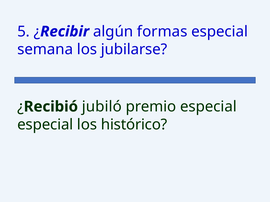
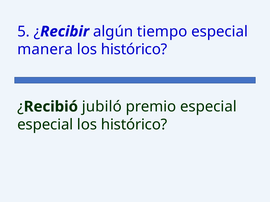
formas: formas -> tiempo
semana: semana -> manera
jubilarse at (134, 50): jubilarse -> histórico
